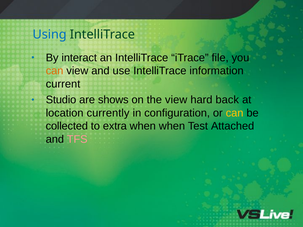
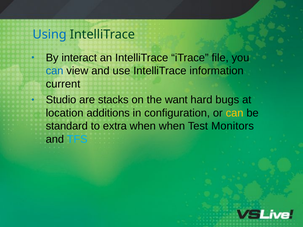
can at (55, 71) colour: orange -> blue
shows: shows -> stacks
the view: view -> want
back: back -> bugs
currently: currently -> additions
collected: collected -> standard
Attached: Attached -> Monitors
TFS colour: pink -> light blue
